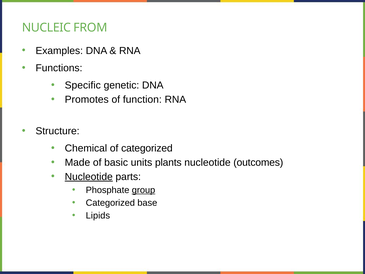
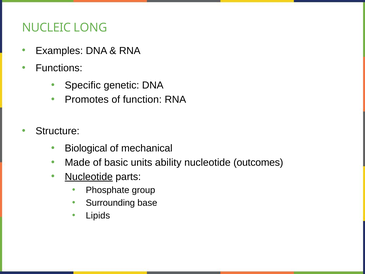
FROM: FROM -> LONG
Chemical: Chemical -> Biological
of categorized: categorized -> mechanical
plants: plants -> ability
group underline: present -> none
Categorized at (110, 203): Categorized -> Surrounding
